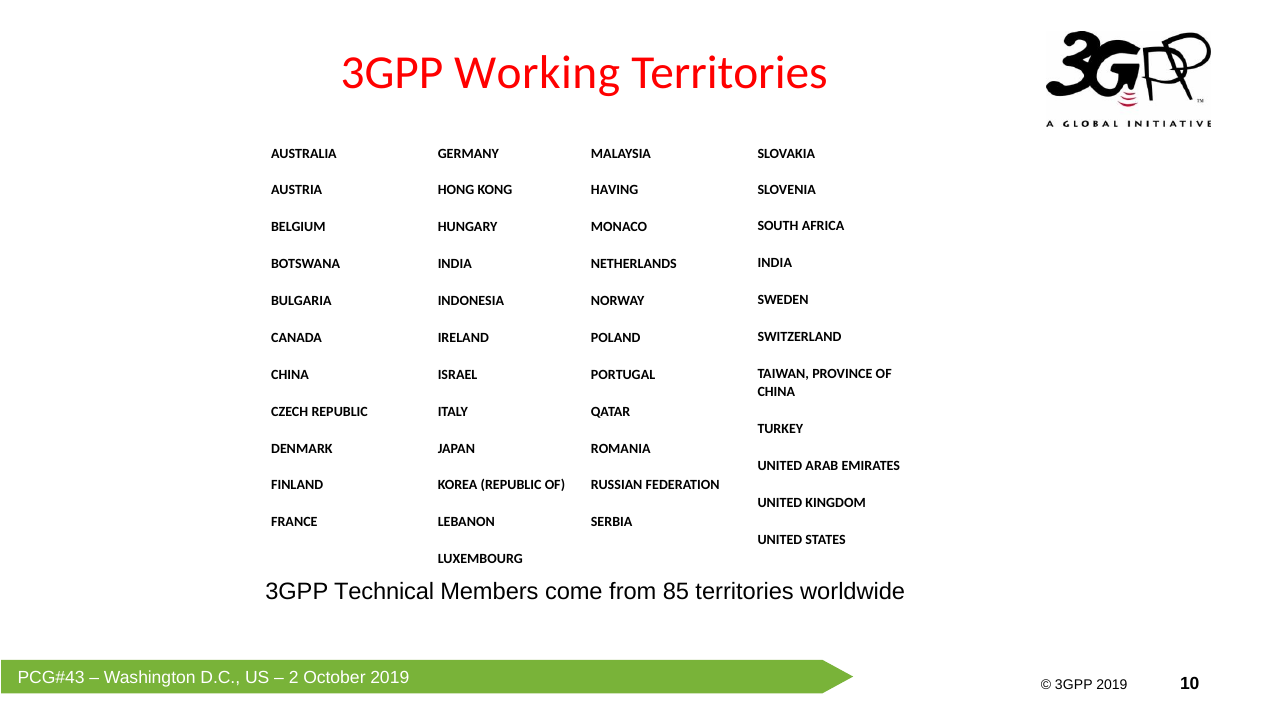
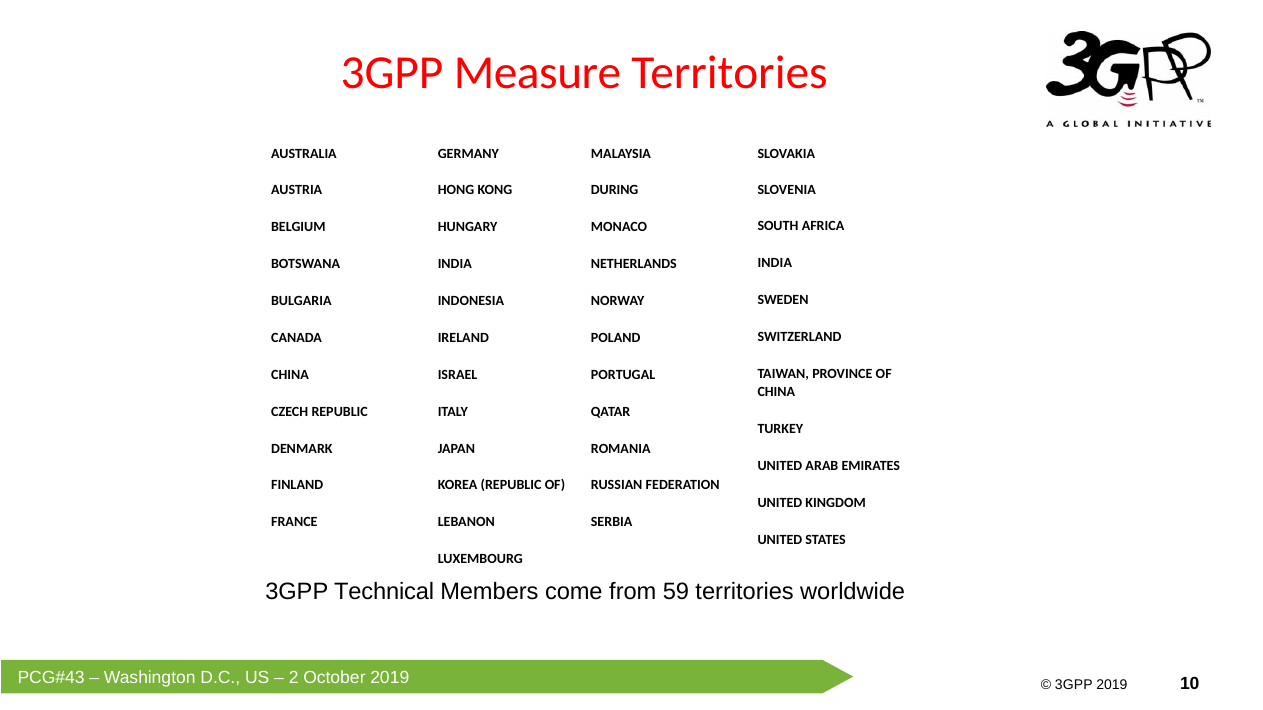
Working: Working -> Measure
HAVING: HAVING -> DURING
85: 85 -> 59
